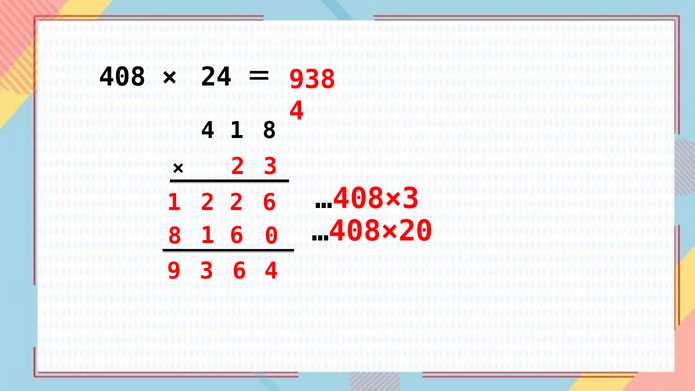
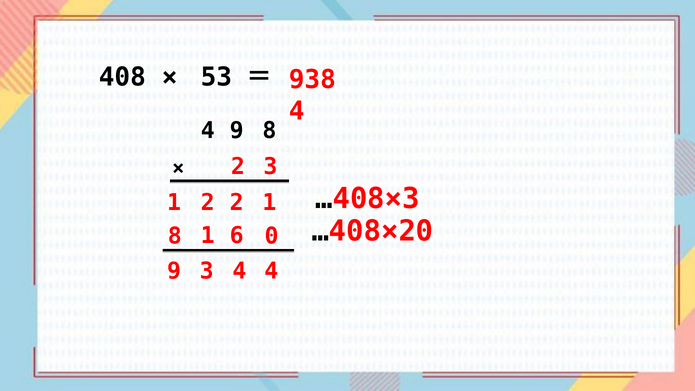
24: 24 -> 53
4 1: 1 -> 9
2 6: 6 -> 1
3 6: 6 -> 4
